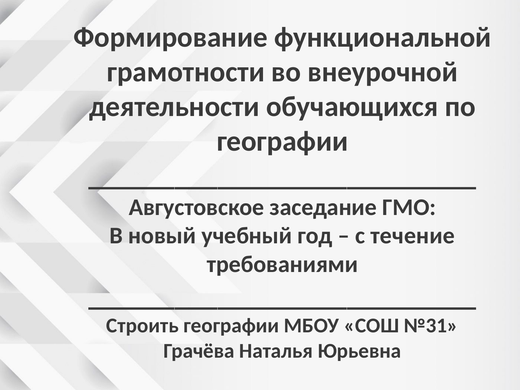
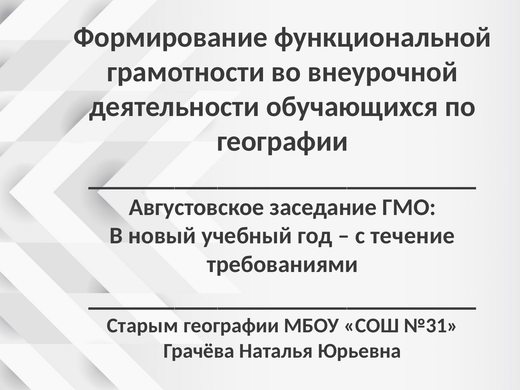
Строить: Строить -> Старым
